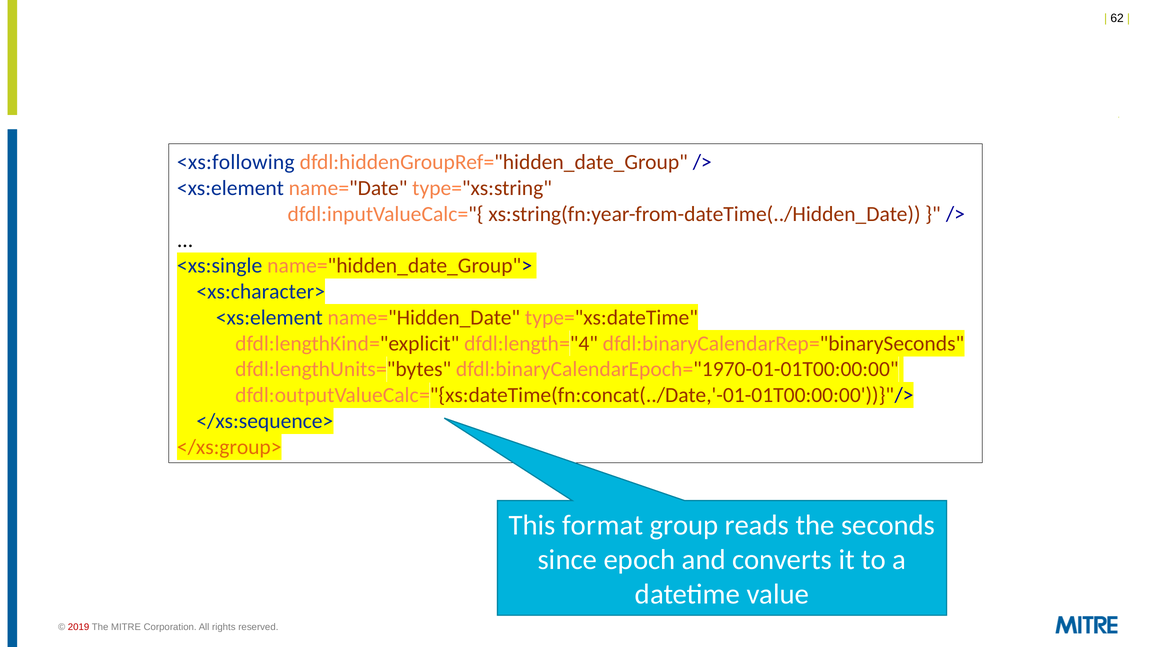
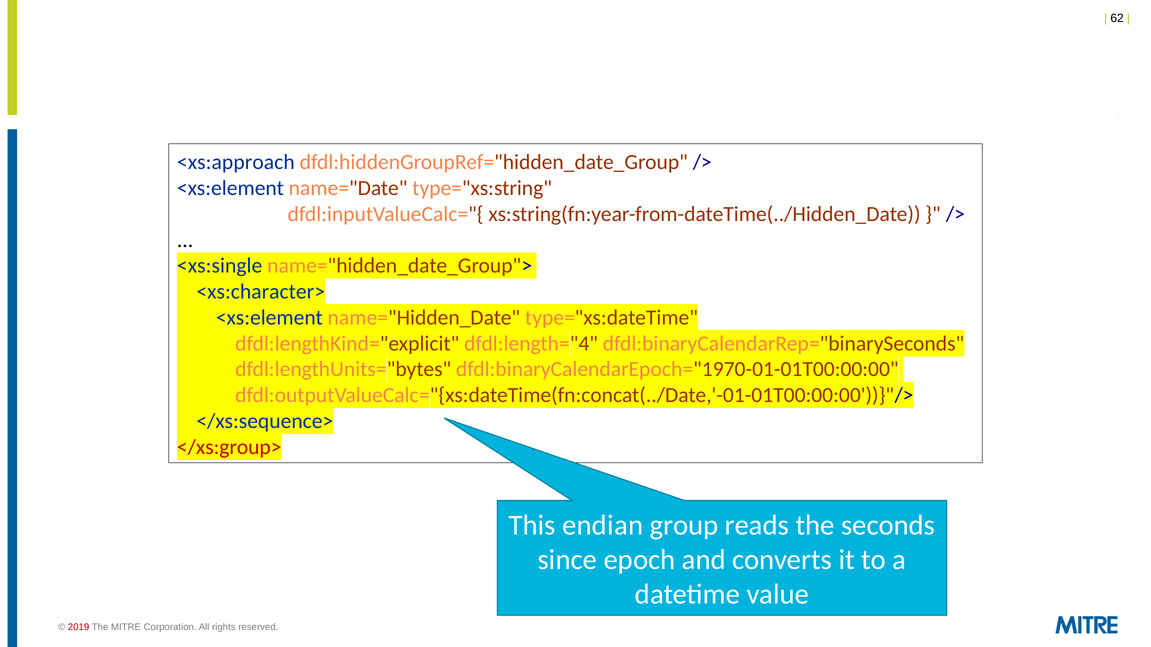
<xs:following: <xs:following -> <xs:approach
</xs:group> colour: orange -> red
format: format -> endian
